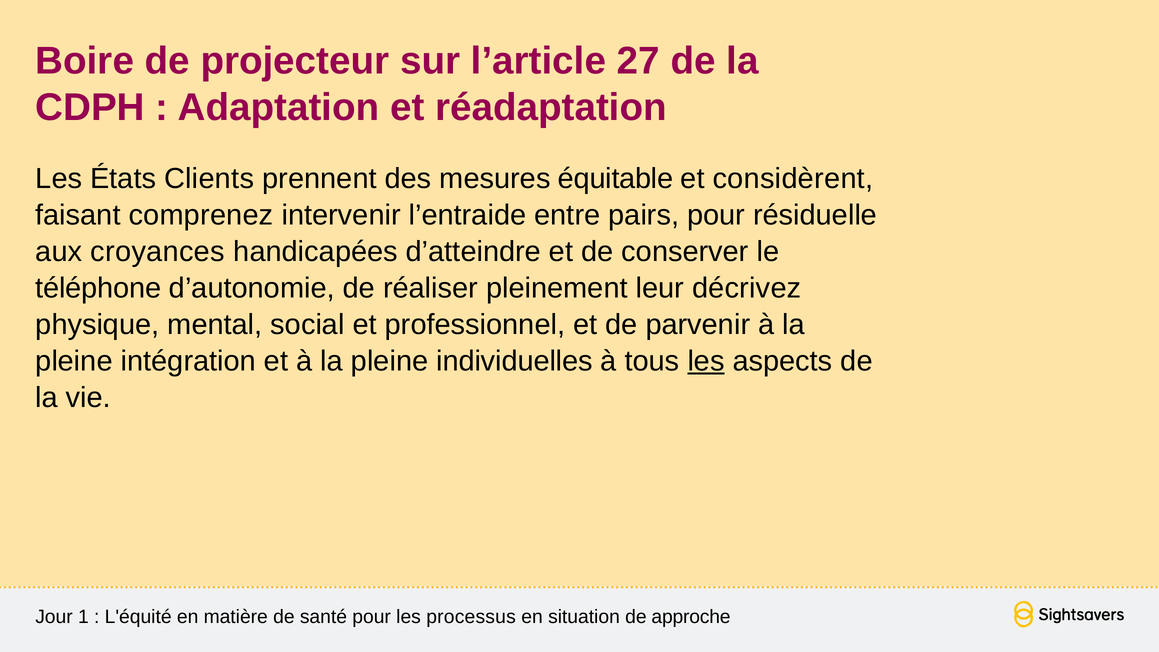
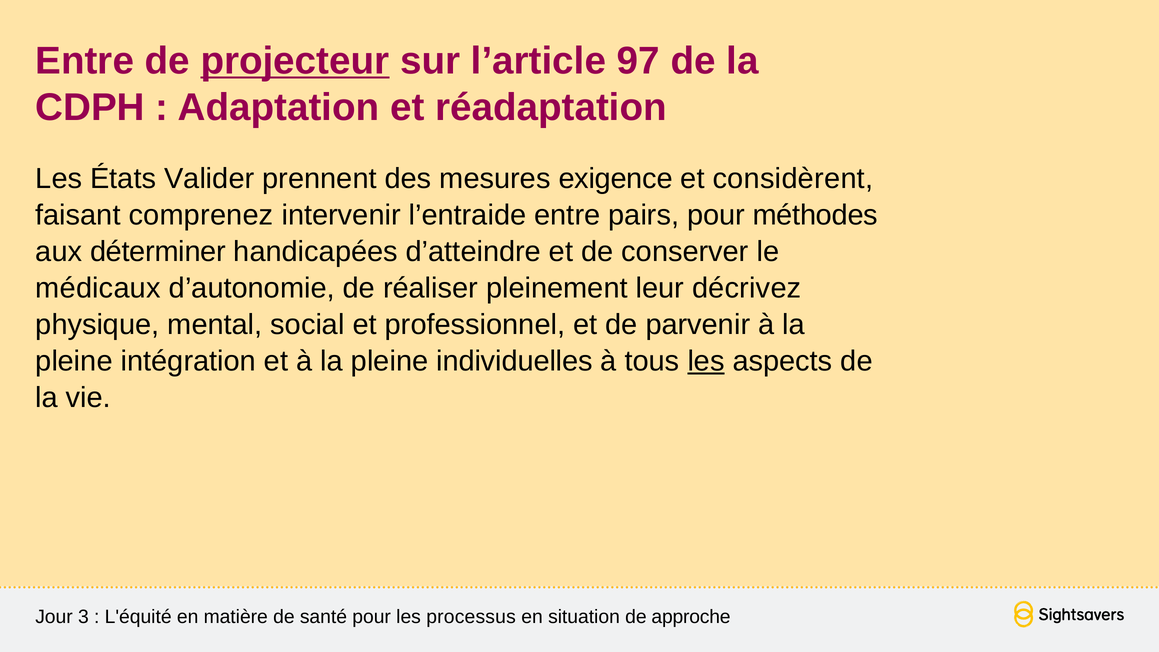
Boire at (85, 61): Boire -> Entre
projecteur underline: none -> present
27: 27 -> 97
Clients: Clients -> Valider
équitable: équitable -> exigence
résiduelle: résiduelle -> méthodes
croyances: croyances -> déterminer
téléphone: téléphone -> médicaux
1: 1 -> 3
